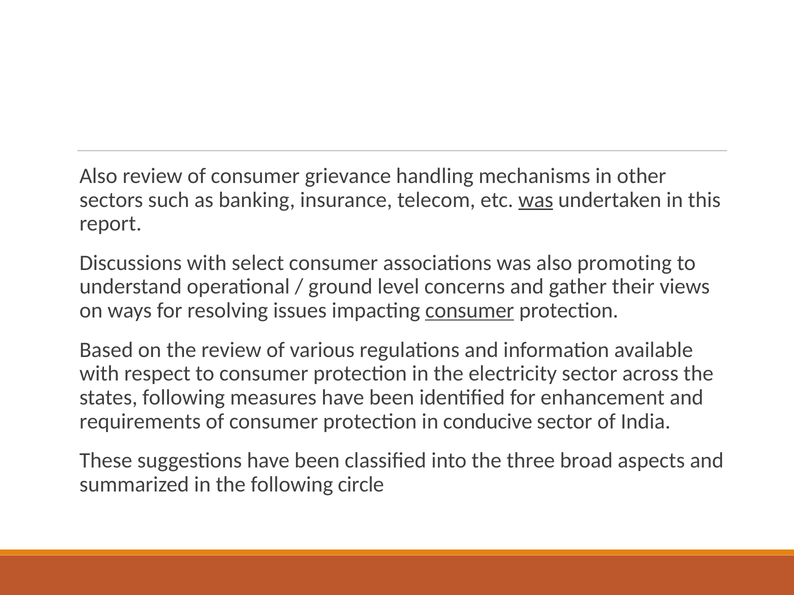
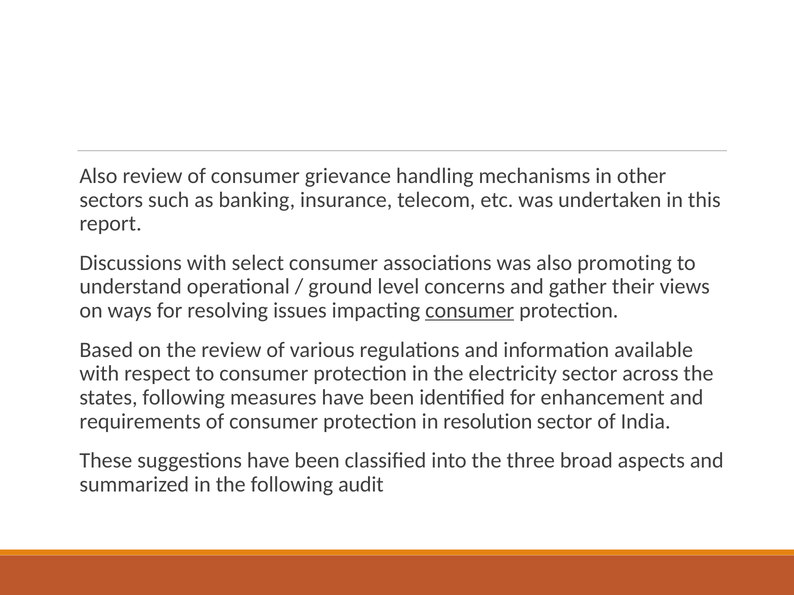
was at (536, 200) underline: present -> none
conducive: conducive -> resolution
circle: circle -> audit
